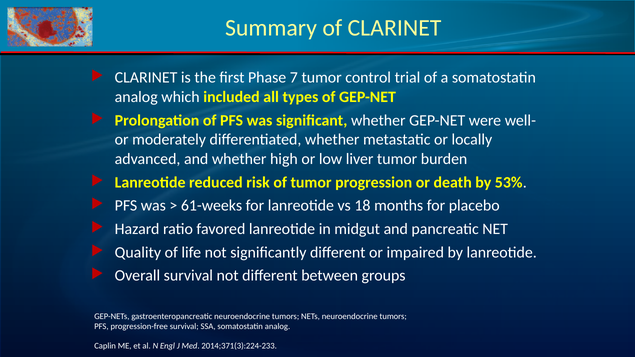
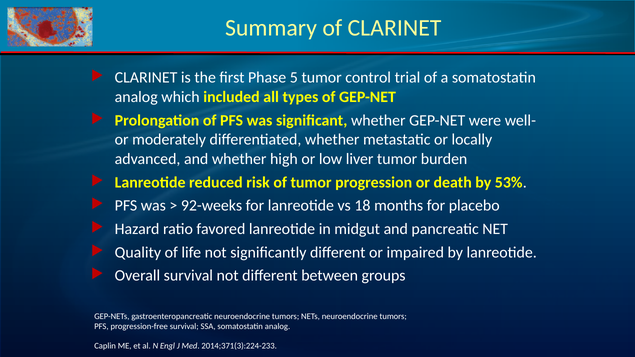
7: 7 -> 5
61-weeks: 61-weeks -> 92-weeks
